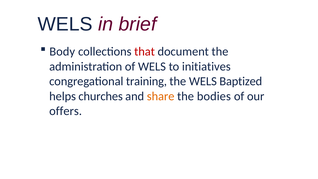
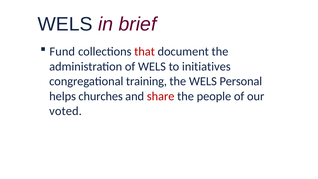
Body: Body -> Fund
Baptized: Baptized -> Personal
share colour: orange -> red
bodies: bodies -> people
offers: offers -> voted
